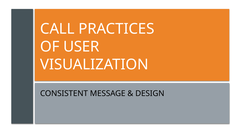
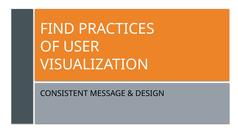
CALL: CALL -> FIND
